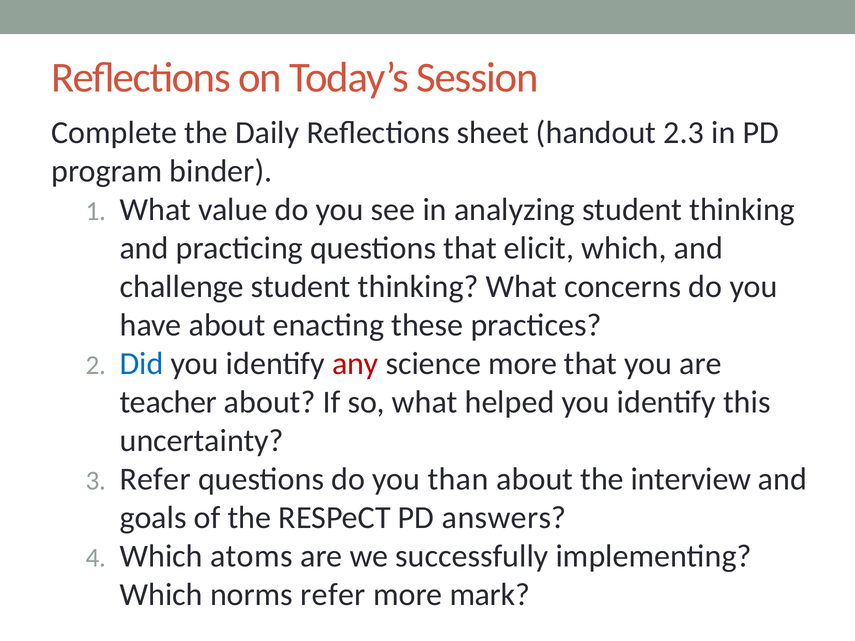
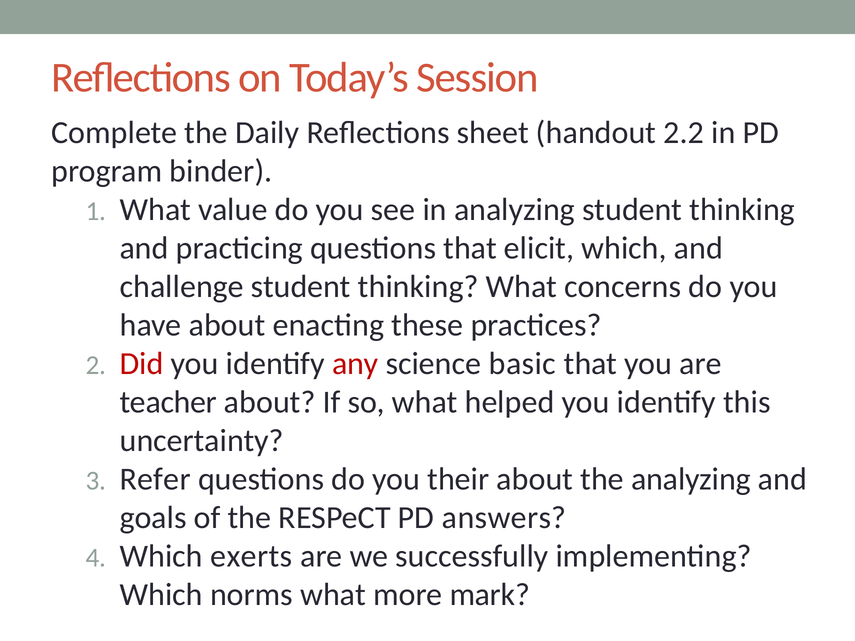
2.3: 2.3 -> 2.2
Did colour: blue -> red
science more: more -> basic
than: than -> their
the interview: interview -> analyzing
atoms: atoms -> exerts
norms refer: refer -> what
